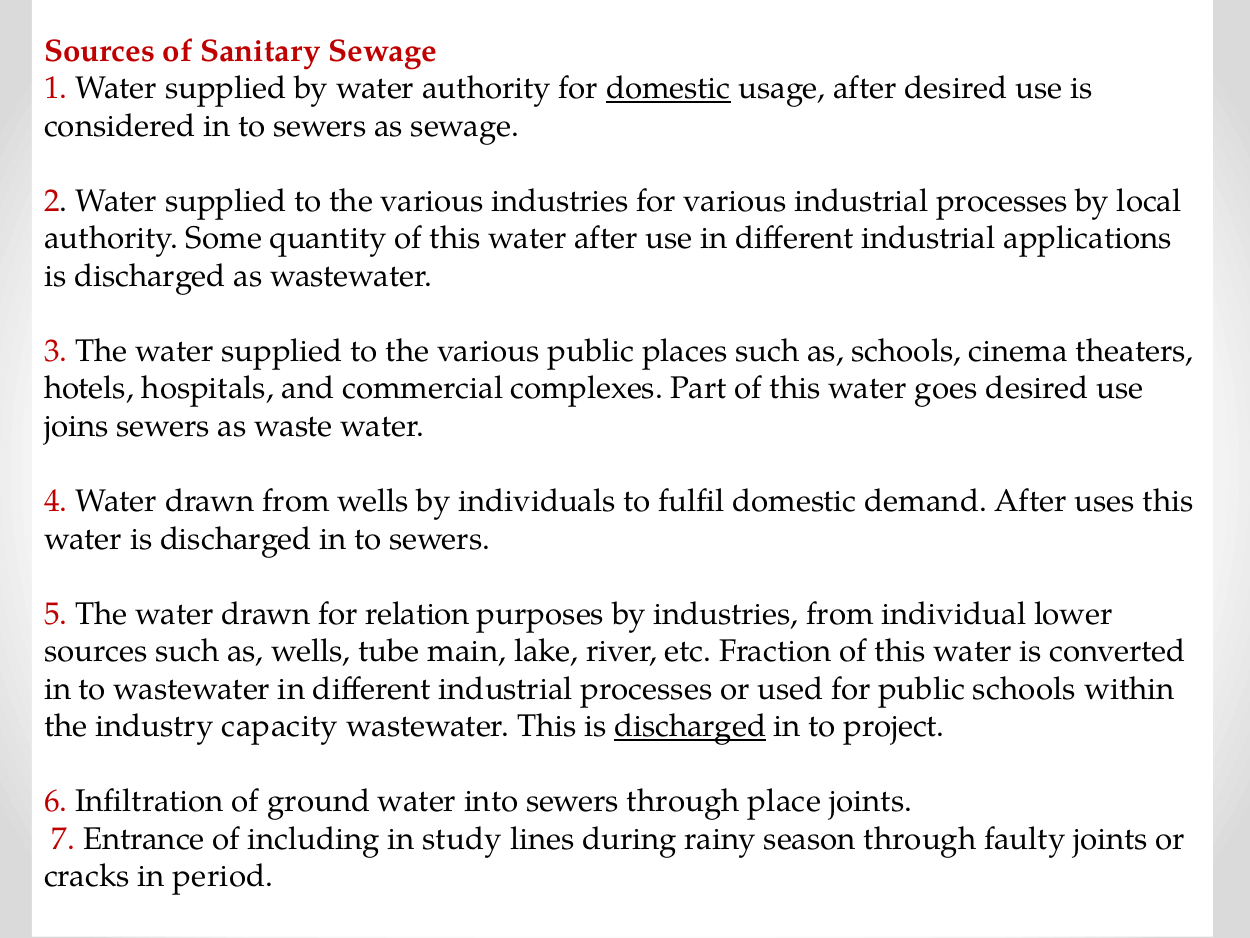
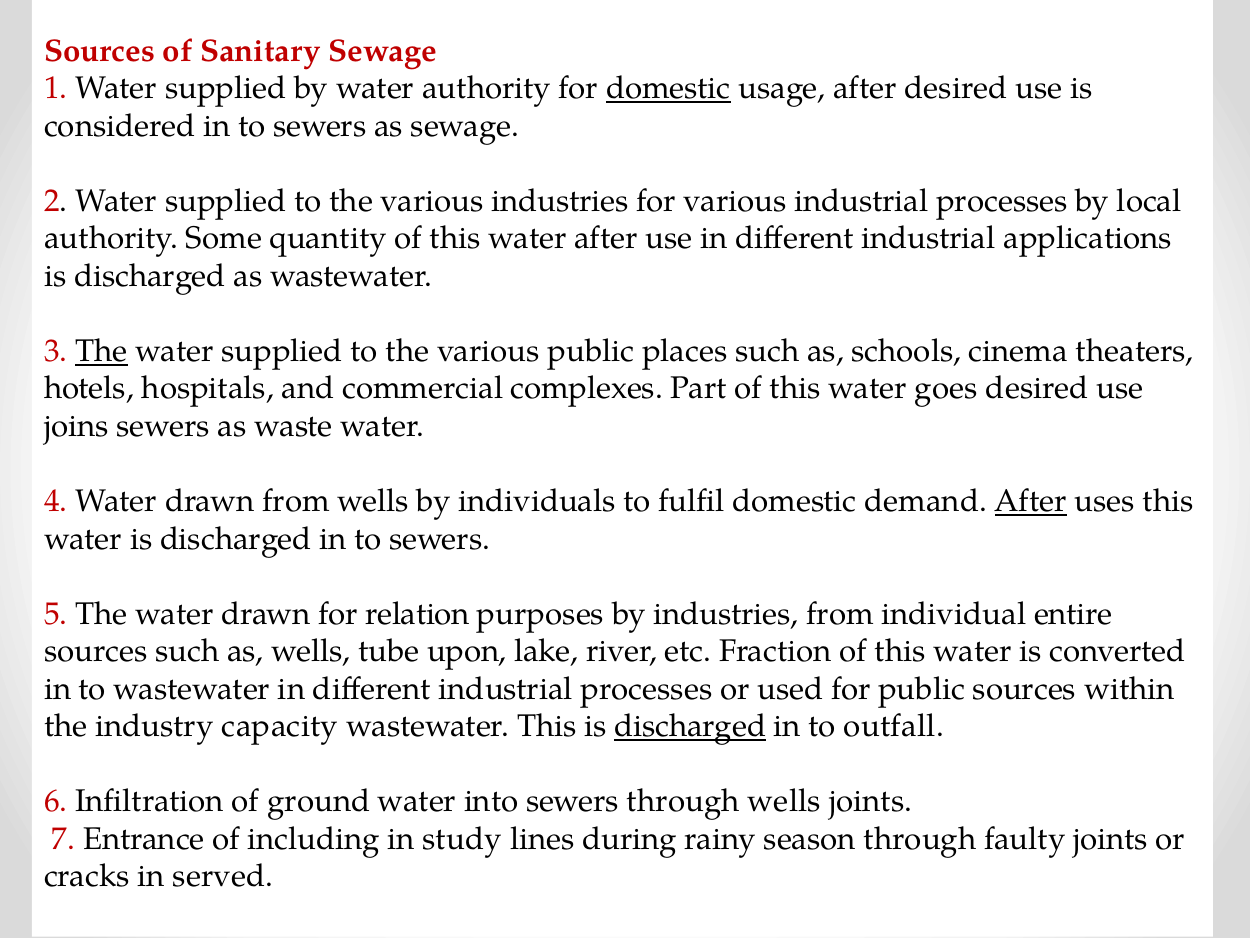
The at (101, 351) underline: none -> present
After at (1031, 501) underline: none -> present
lower: lower -> entire
main: main -> upon
public schools: schools -> sources
project: project -> outfall
through place: place -> wells
period: period -> served
